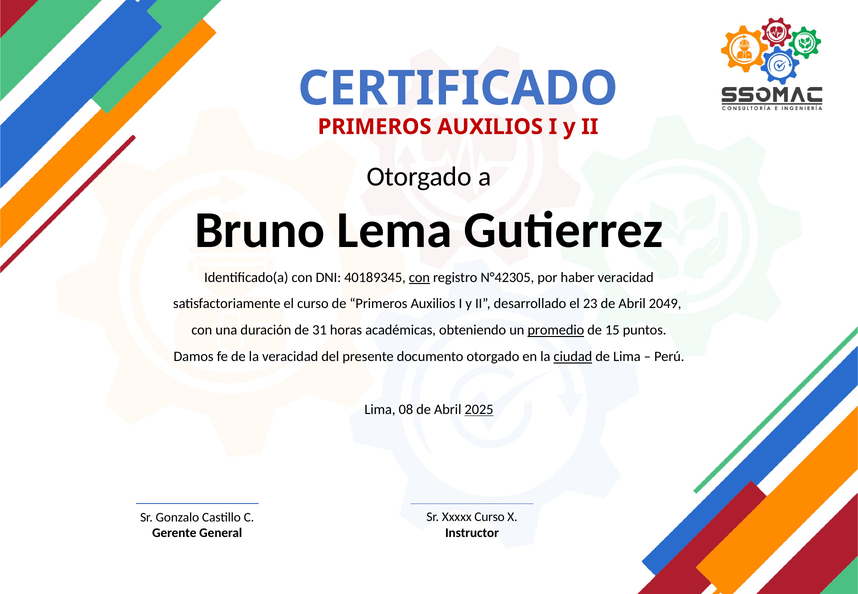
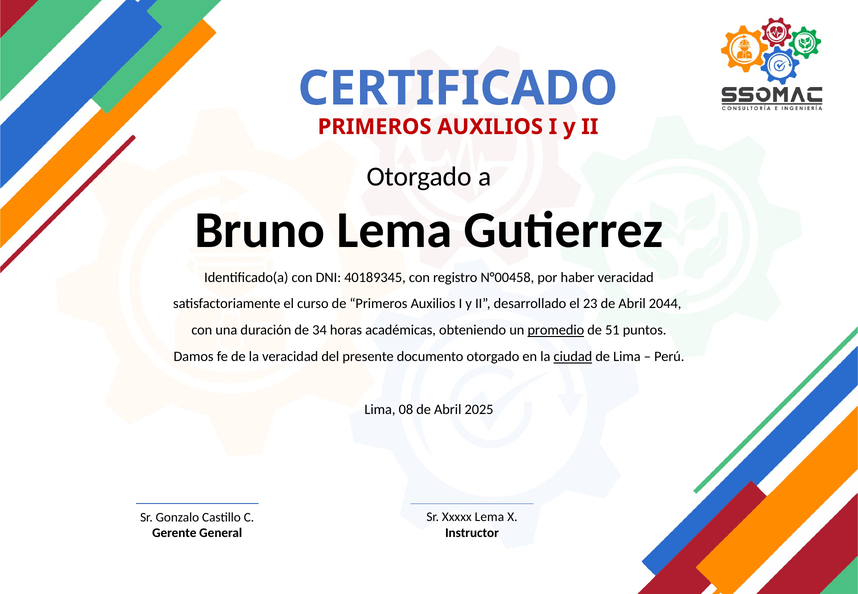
con at (419, 277) underline: present -> none
N°42305: N°42305 -> N°00458
2049: 2049 -> 2044
31: 31 -> 34
15: 15 -> 51
2025 underline: present -> none
Xxxxx Curso: Curso -> Lema
